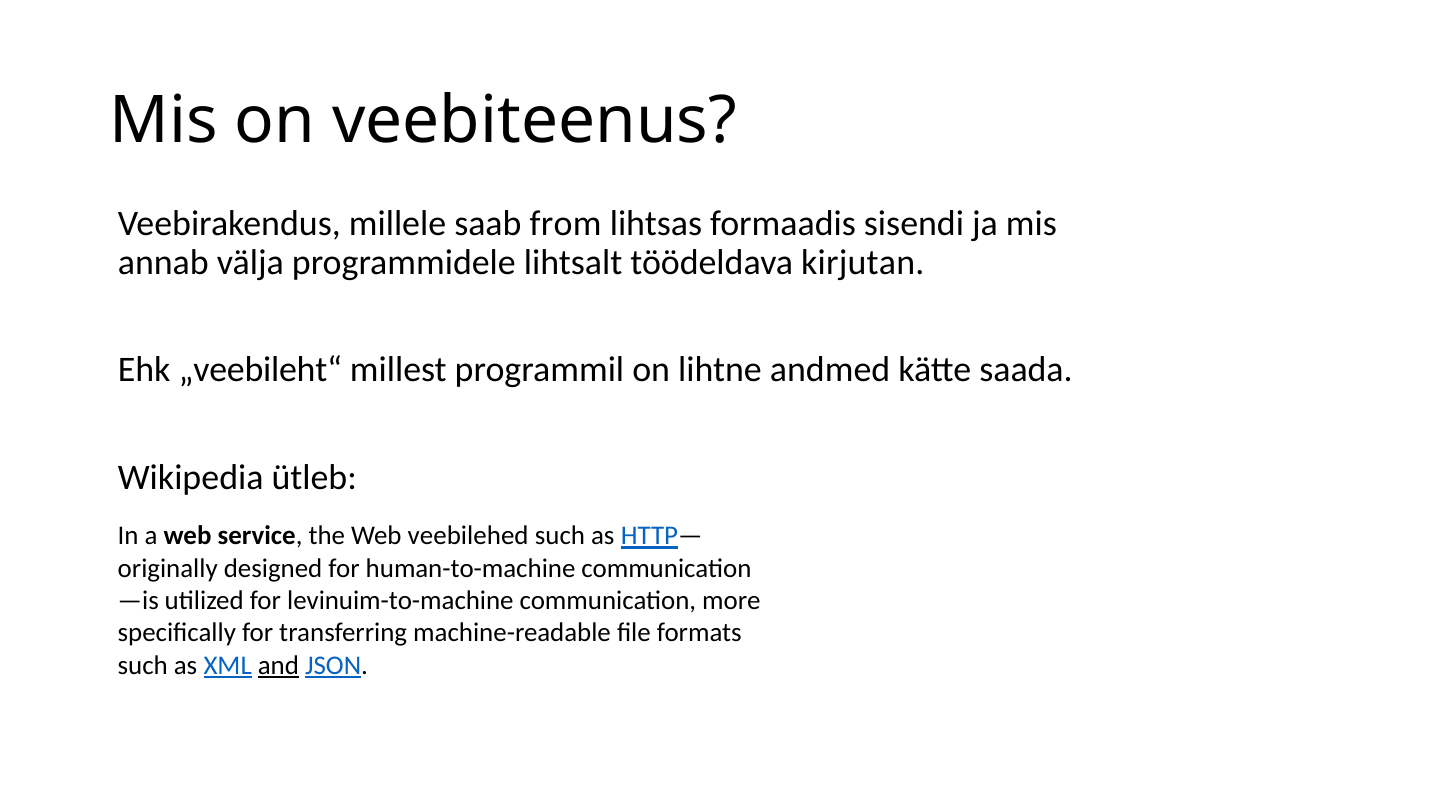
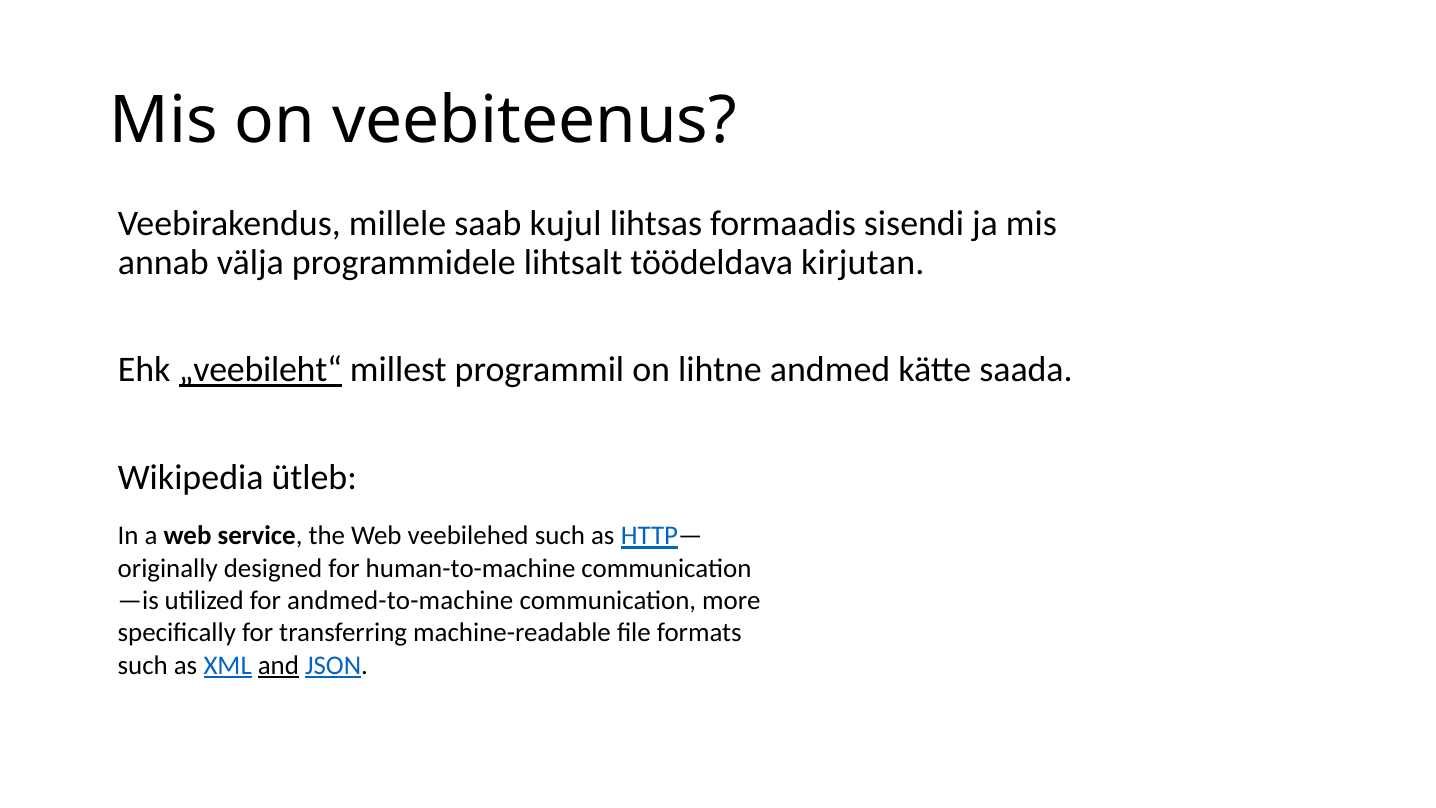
from: from -> kujul
„veebileht“ underline: none -> present
levinuim-to-machine: levinuim-to-machine -> andmed-to-machine
